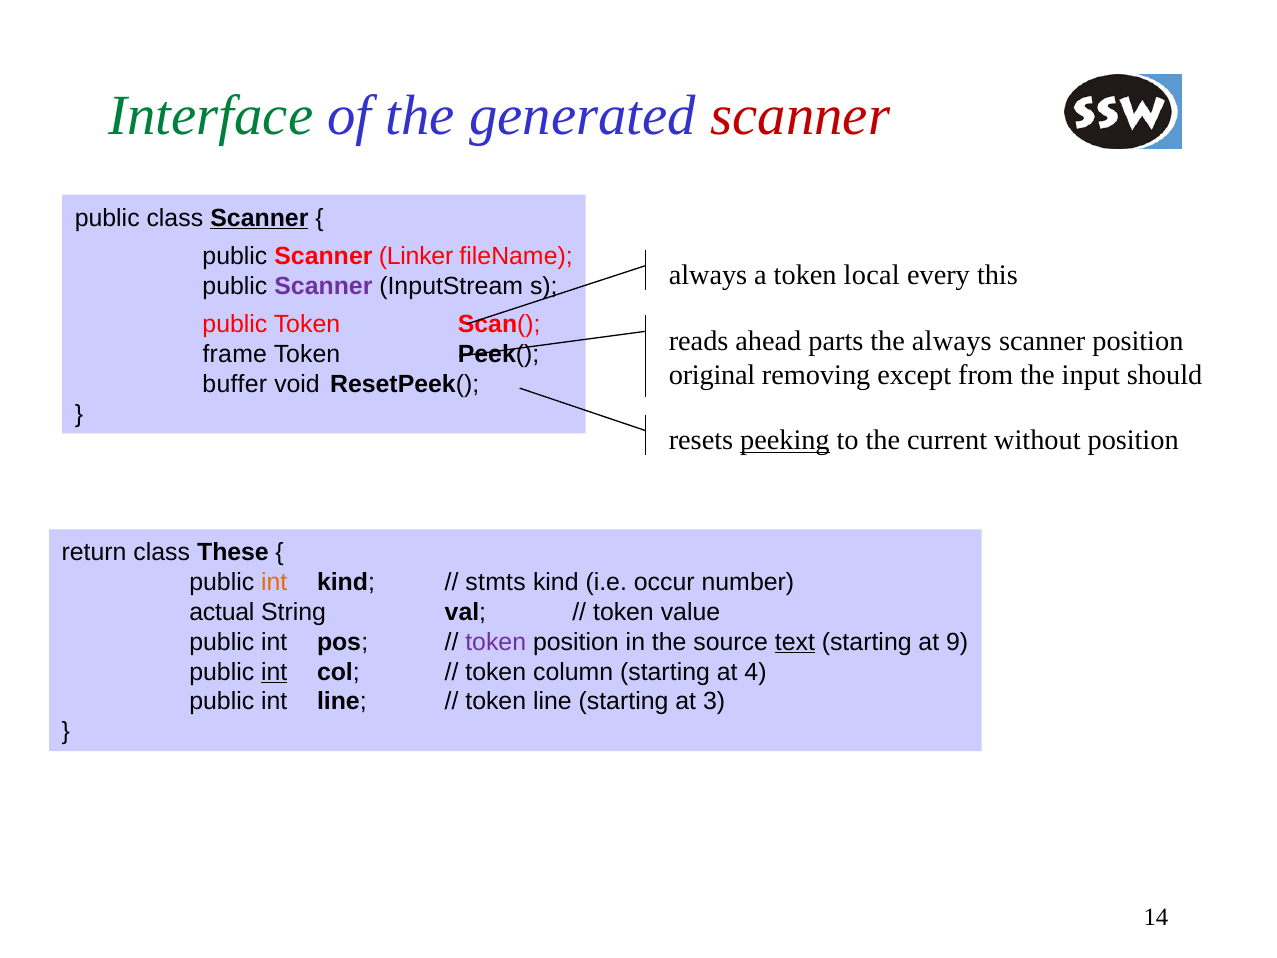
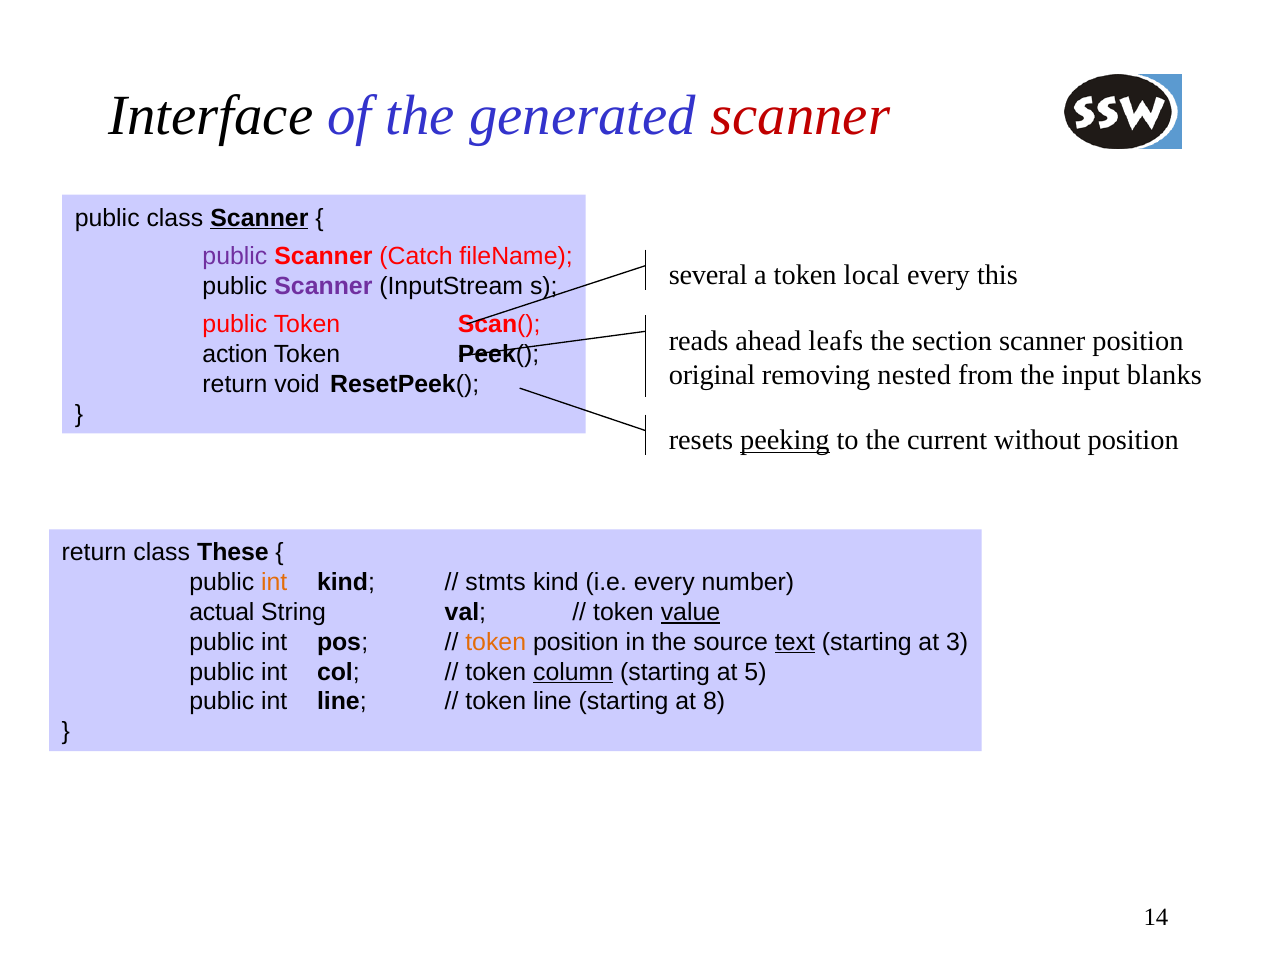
Interface colour: green -> black
public at (235, 256) colour: black -> purple
Linker: Linker -> Catch
always at (708, 275): always -> several
parts: parts -> leafs
the always: always -> section
frame: frame -> action
except: except -> nested
should: should -> blanks
buffer at (235, 384): buffer -> return
i.e occur: occur -> every
value underline: none -> present
token at (496, 642) colour: purple -> orange
9: 9 -> 3
int at (274, 672) underline: present -> none
column underline: none -> present
4: 4 -> 5
3: 3 -> 8
